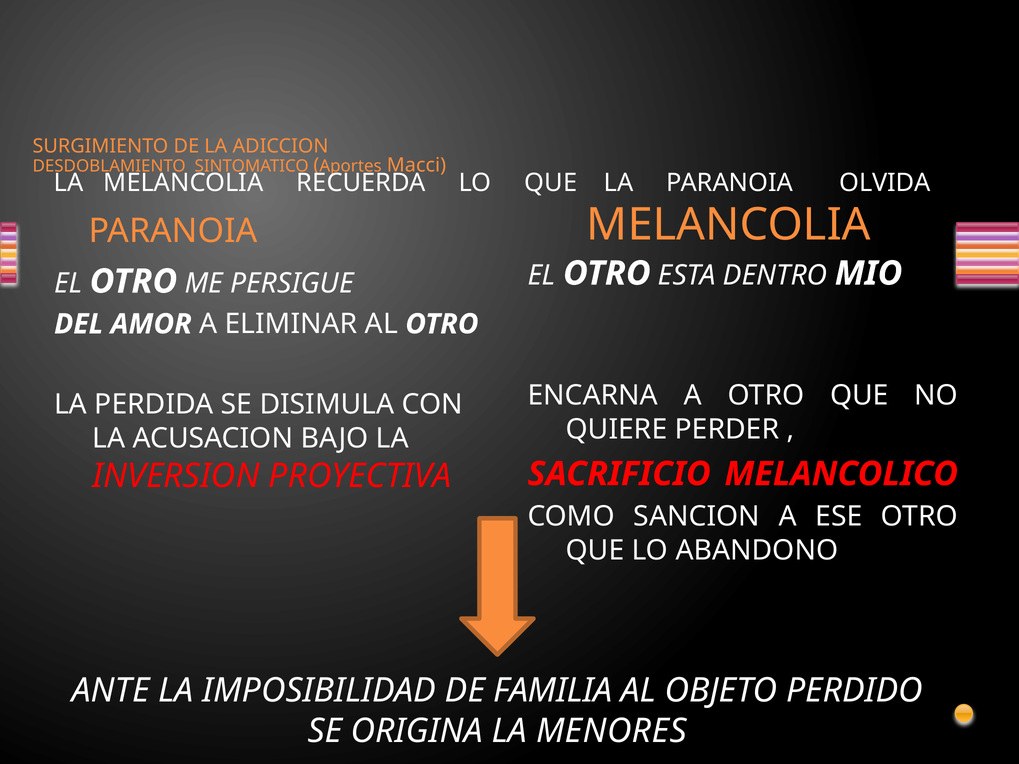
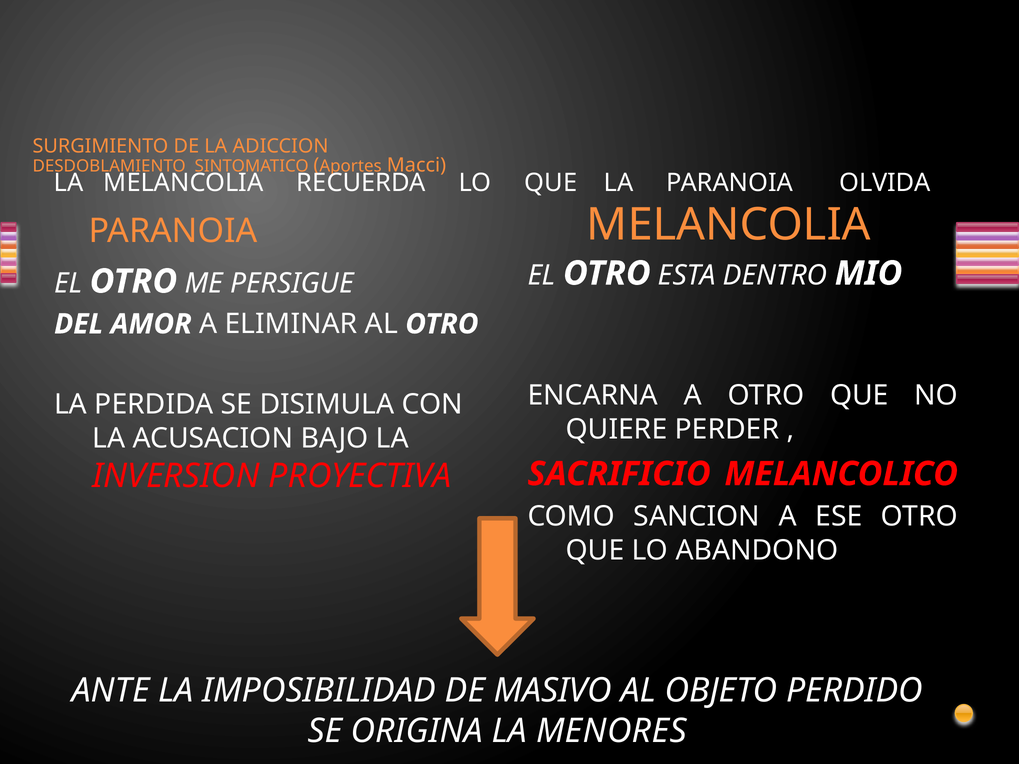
FAMILIA: FAMILIA -> MASIVO
